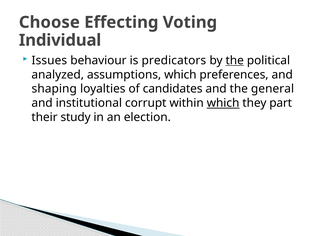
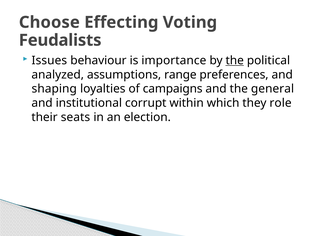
Individual: Individual -> Feudalists
predicators: predicators -> importance
assumptions which: which -> range
candidates: candidates -> campaigns
which at (223, 103) underline: present -> none
part: part -> role
study: study -> seats
